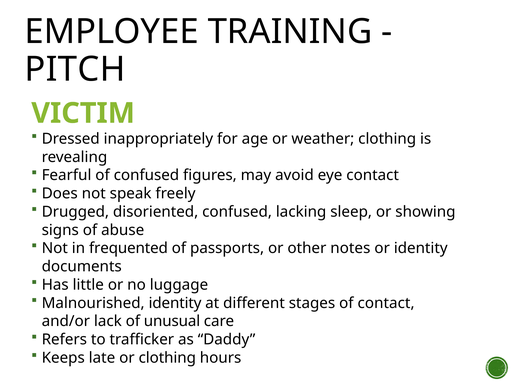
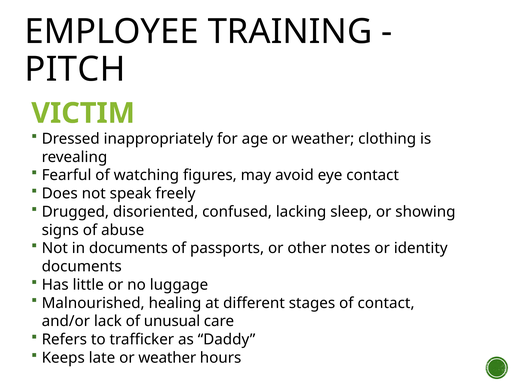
of confused: confused -> watching
in frequented: frequented -> documents
Malnourished identity: identity -> healing
late or clothing: clothing -> weather
